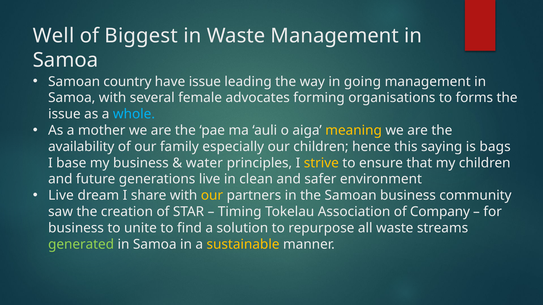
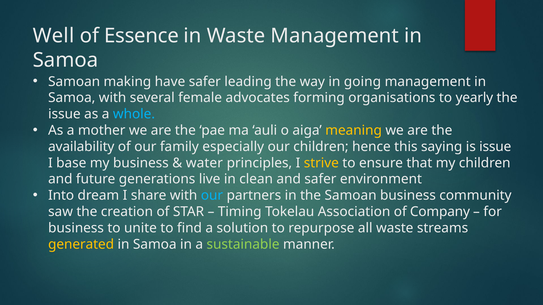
Biggest: Biggest -> Essence
country: country -> making
have issue: issue -> safer
forms: forms -> yearly
is bags: bags -> issue
Live at (61, 196): Live -> Into
our at (212, 196) colour: yellow -> light blue
generated colour: light green -> yellow
sustainable colour: yellow -> light green
